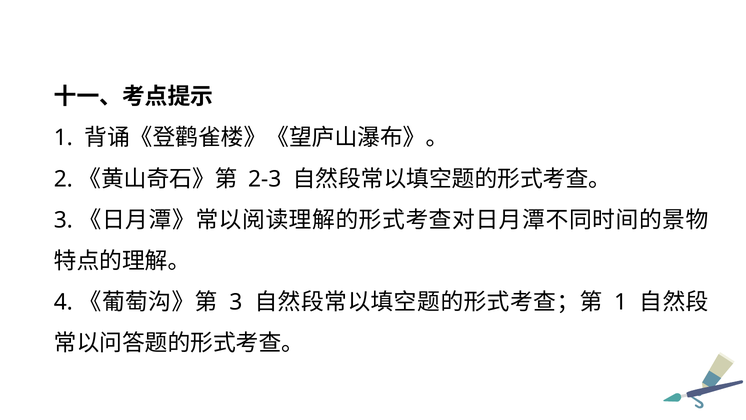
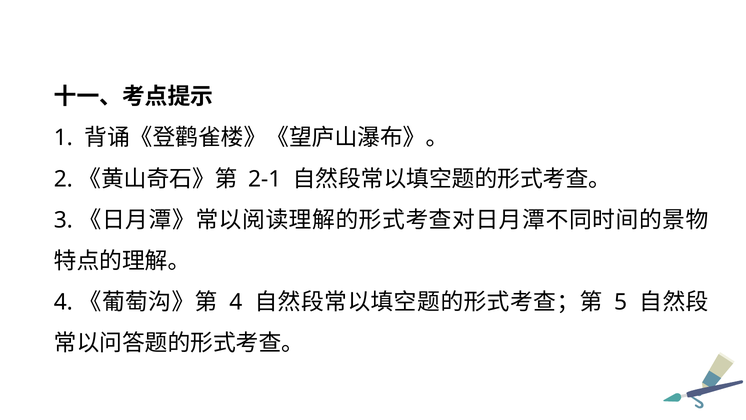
2-3: 2-3 -> 2-1
3 at (236, 302): 3 -> 4
1 at (621, 302): 1 -> 5
